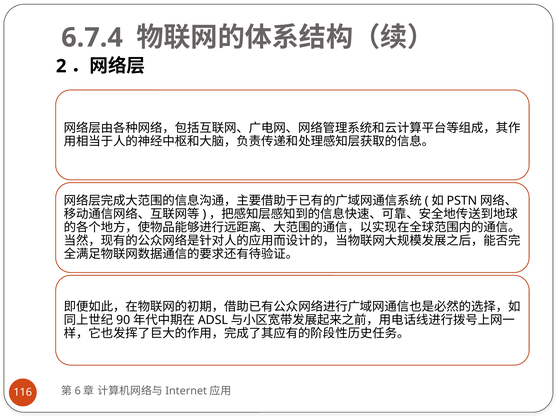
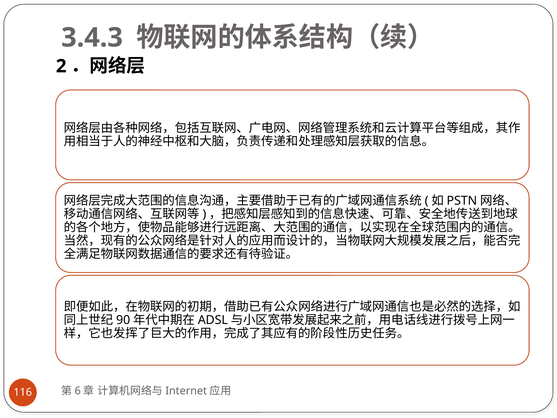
6.7.4: 6.7.4 -> 3.4.3
